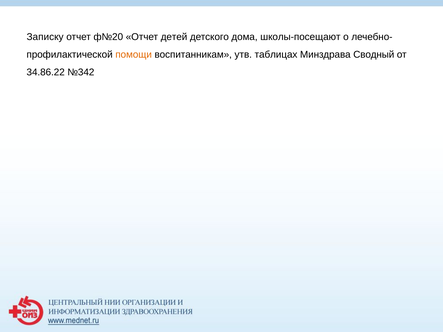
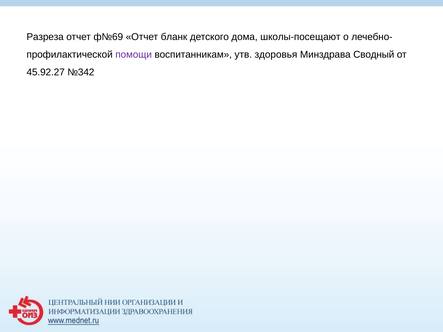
Записку: Записку -> Разреза
ф№20: ф№20 -> ф№69
детей: детей -> бланк
помощи colour: orange -> purple
таблицах: таблицах -> здоровья
34.86.22: 34.86.22 -> 45.92.27
